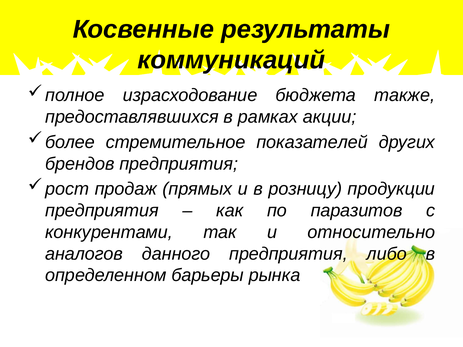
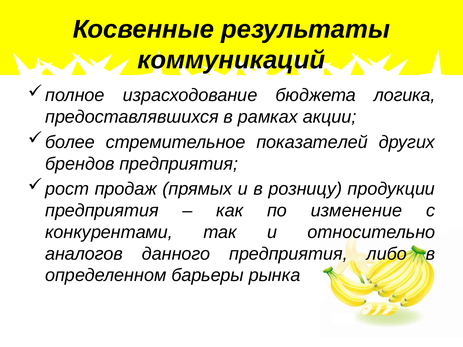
также: также -> логика
паразитов: паразитов -> изменение
